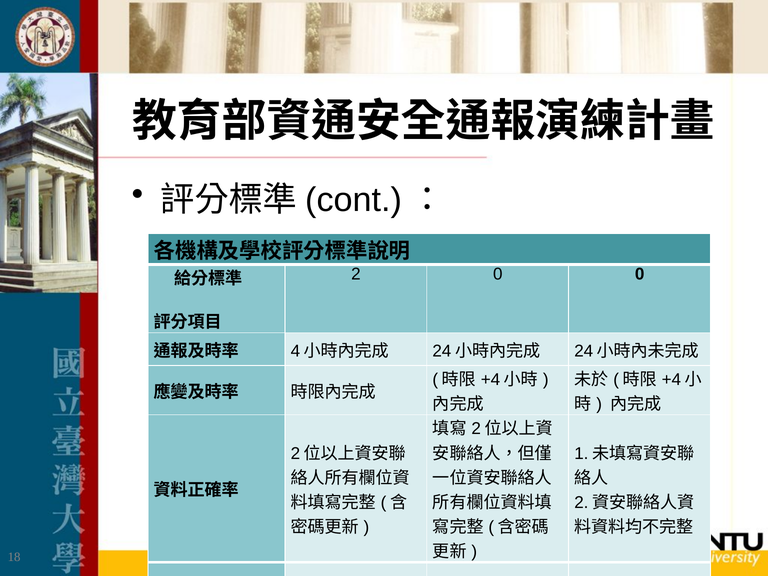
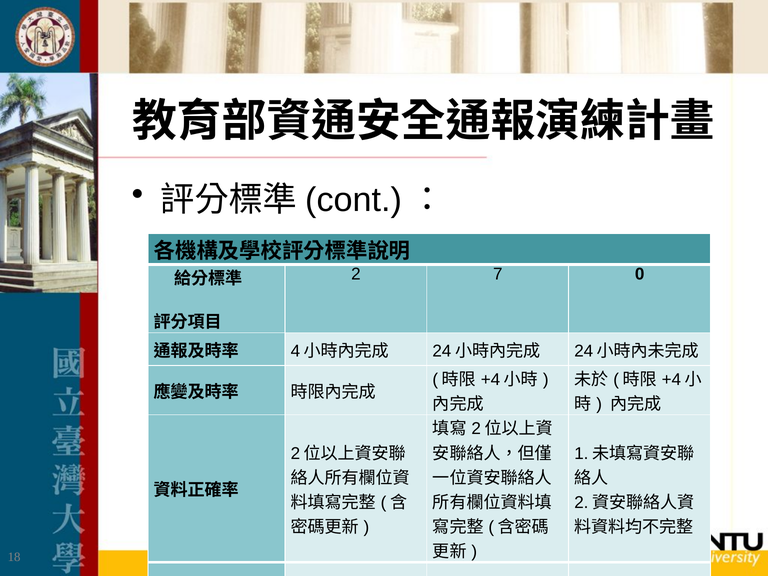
2 0: 0 -> 7
